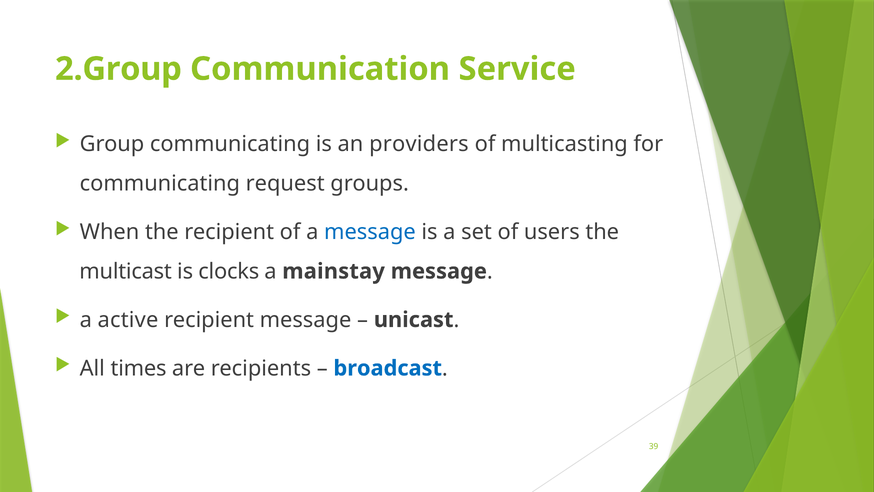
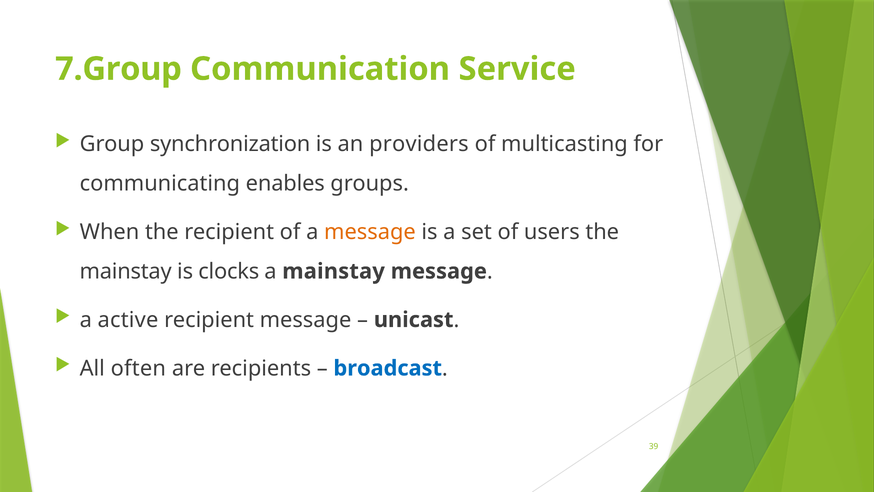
2.Group: 2.Group -> 7.Group
Group communicating: communicating -> synchronization
request: request -> enables
message at (370, 232) colour: blue -> orange
multicast at (126, 271): multicast -> mainstay
times: times -> often
